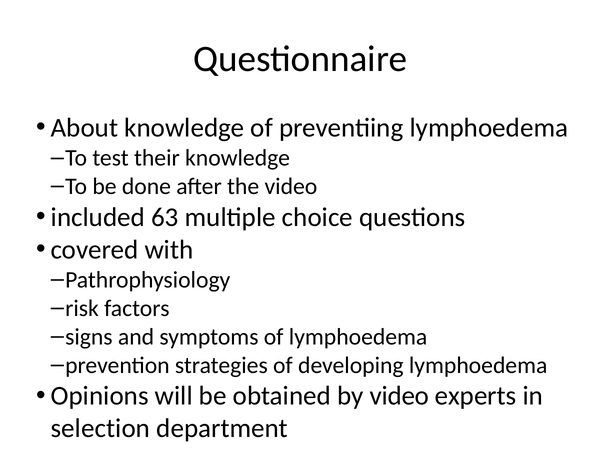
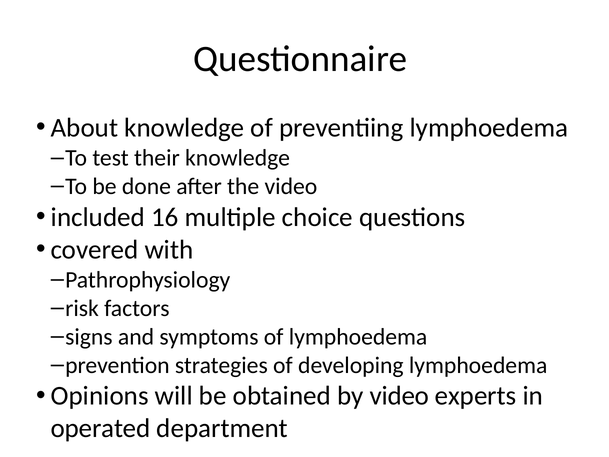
63: 63 -> 16
selection: selection -> operated
